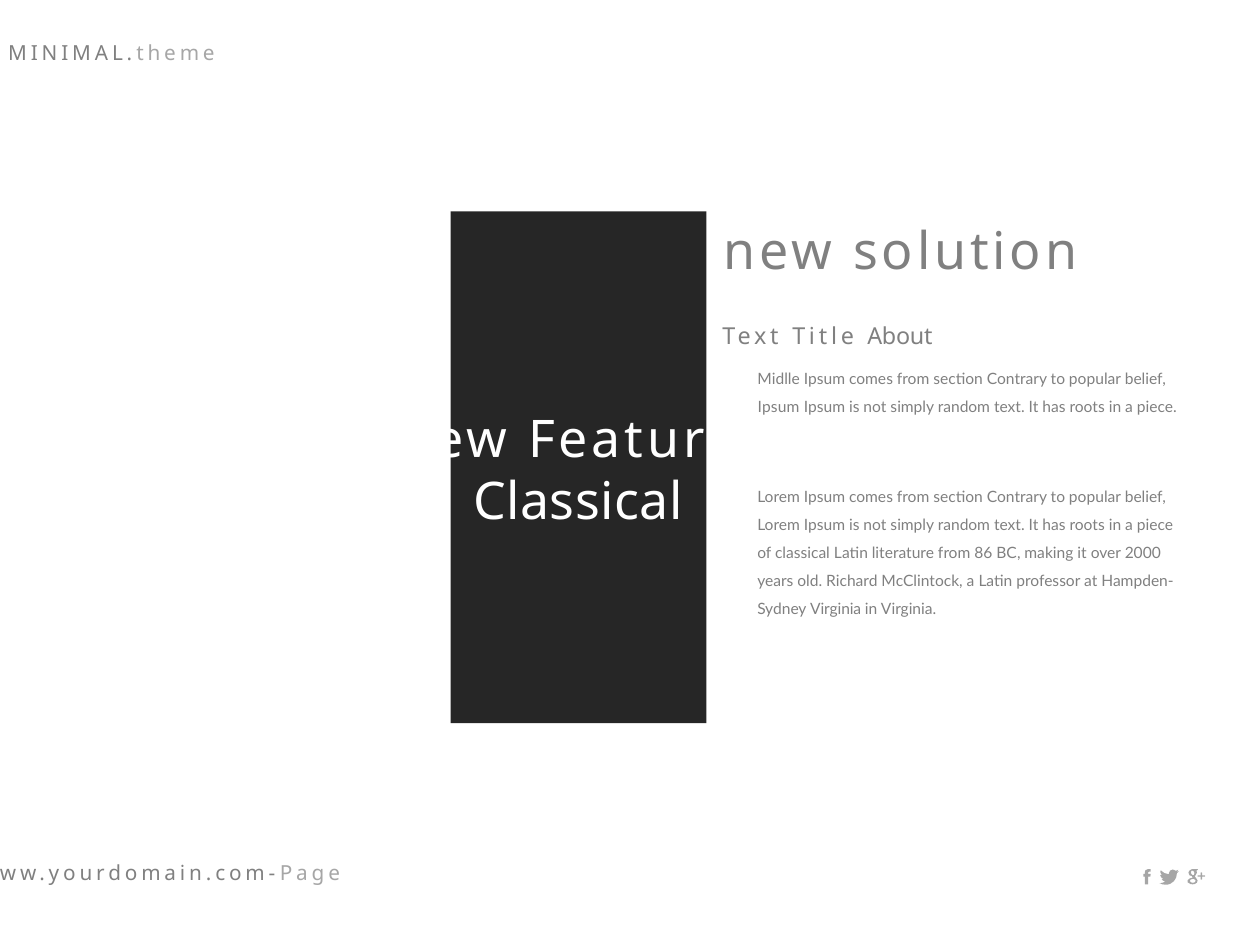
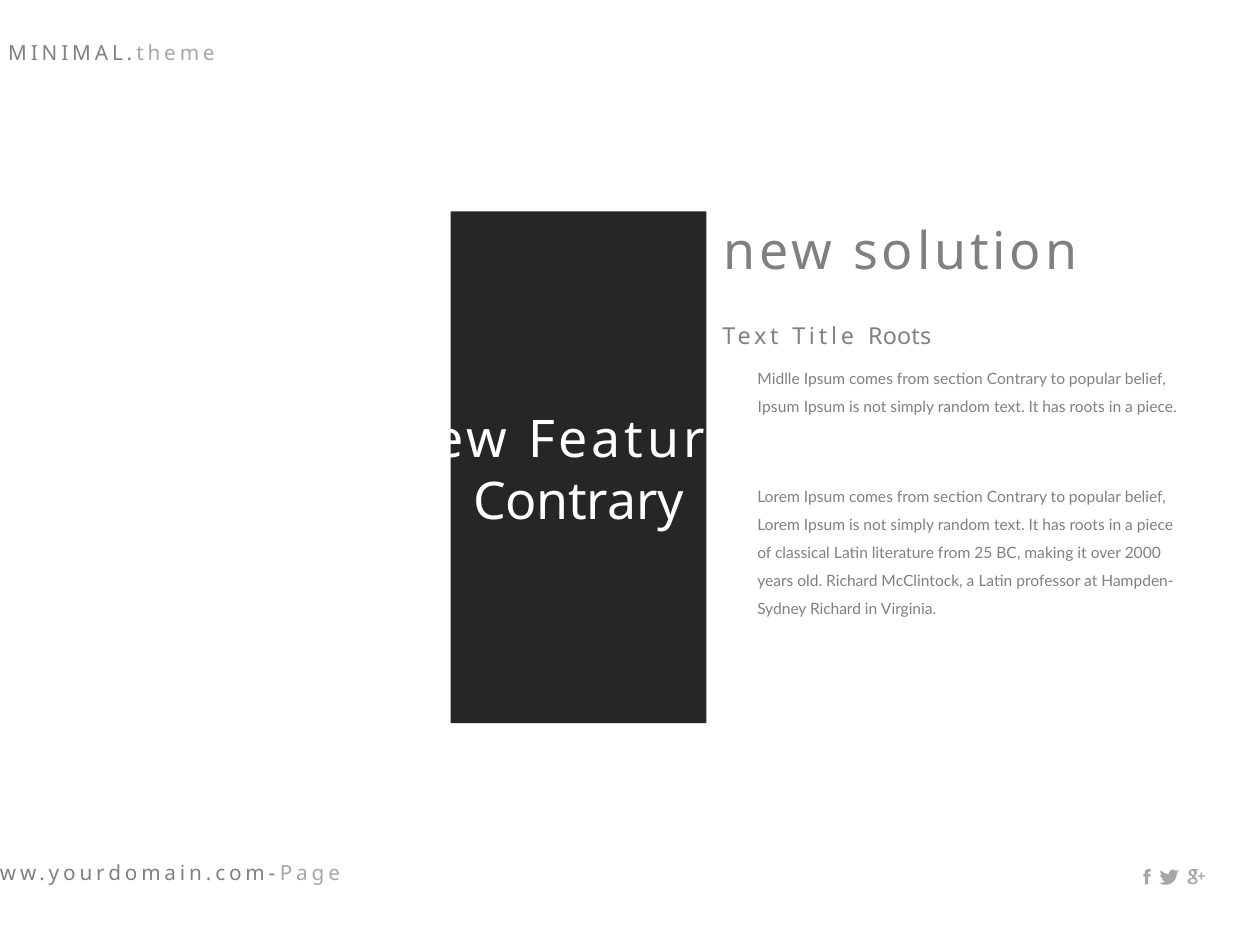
Title About: About -> Roots
Classical at (578, 503): Classical -> Contrary
86: 86 -> 25
Virginia at (836, 609): Virginia -> Richard
